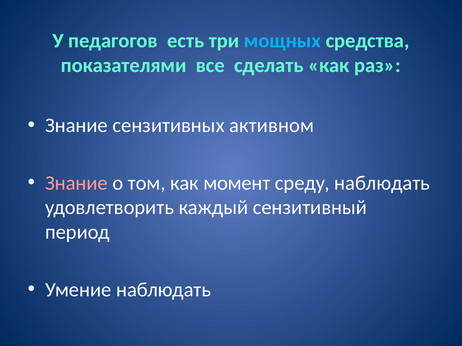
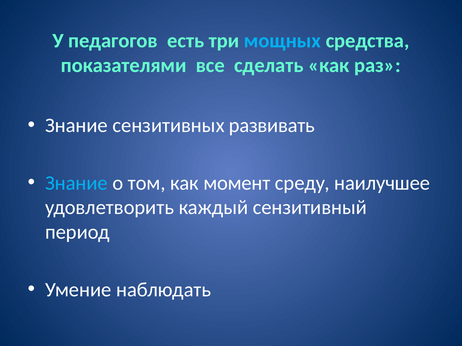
активном: активном -> развивать
Знание at (76, 183) colour: pink -> light blue
среду наблюдать: наблюдать -> наилучшее
